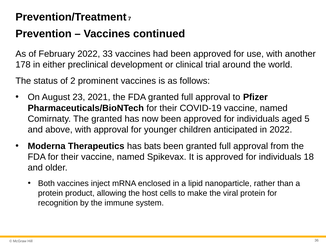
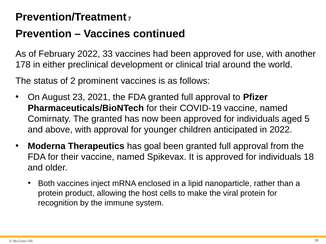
bats: bats -> goal
